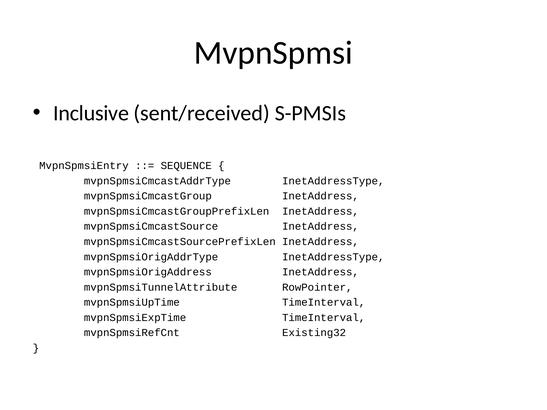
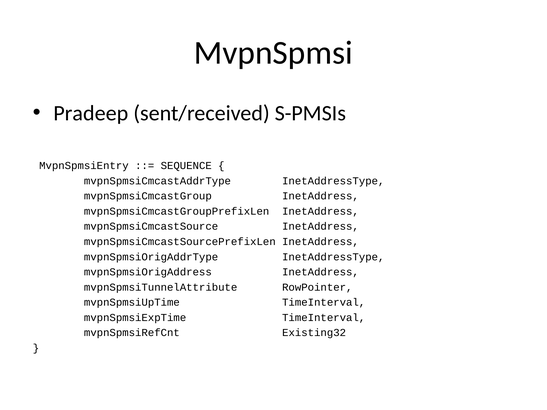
Inclusive: Inclusive -> Pradeep
